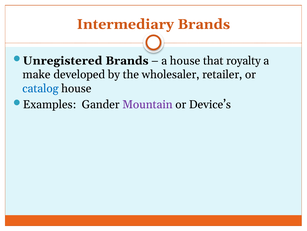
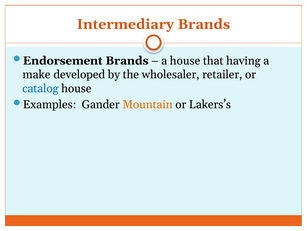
Unregistered: Unregistered -> Endorsement
royalty: royalty -> having
Mountain colour: purple -> orange
Device’s: Device’s -> Lakers’s
